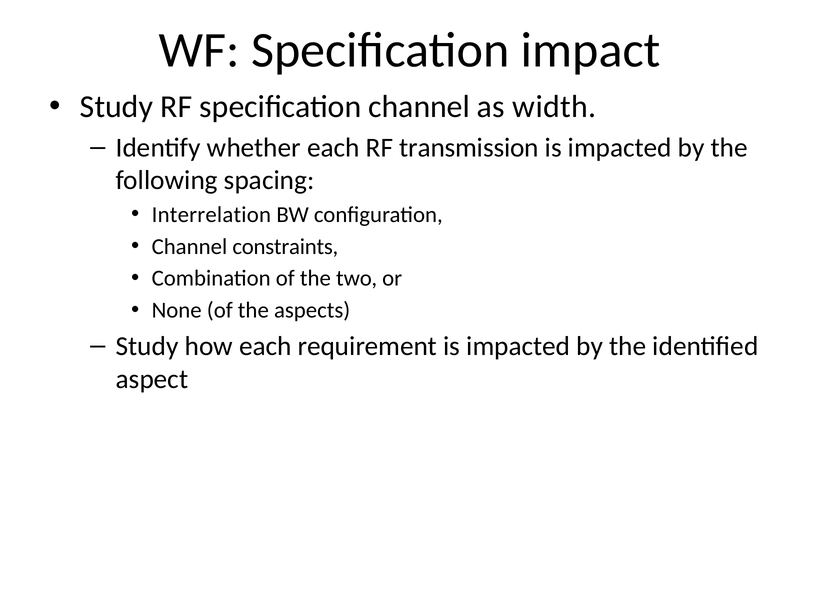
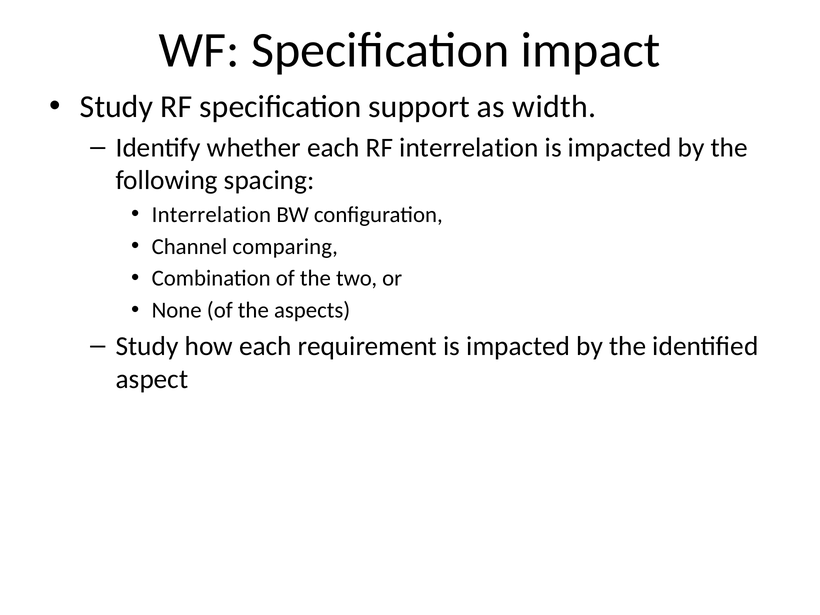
specification channel: channel -> support
RF transmission: transmission -> interrelation
constraints: constraints -> comparing
